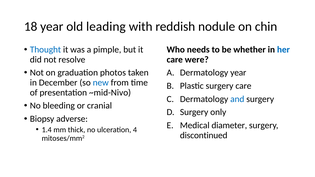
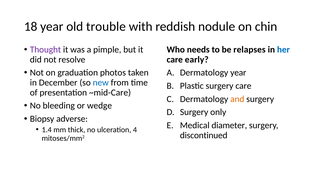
leading: leading -> trouble
Thought colour: blue -> purple
whether: whether -> relapses
were: were -> early
~mid-Nivo: ~mid-Nivo -> ~mid-Care
and colour: blue -> orange
cranial: cranial -> wedge
